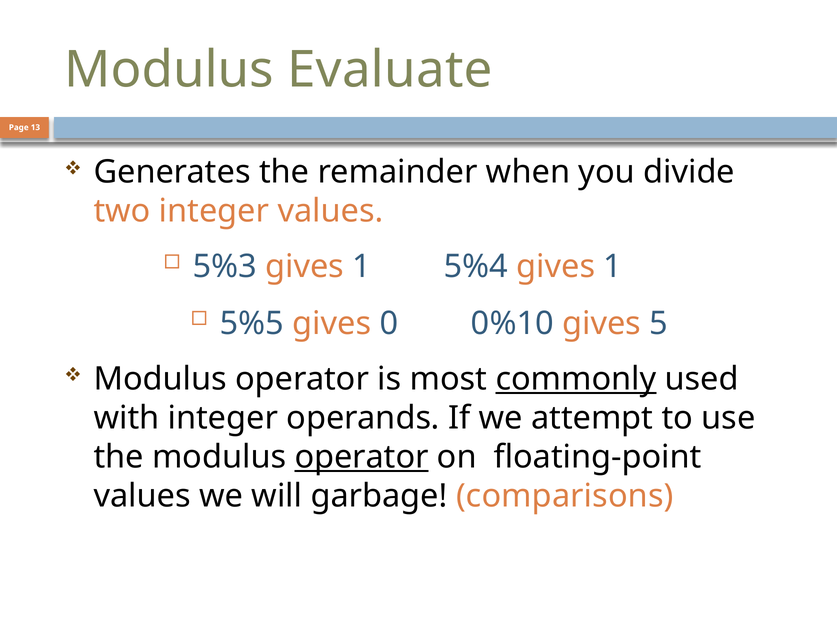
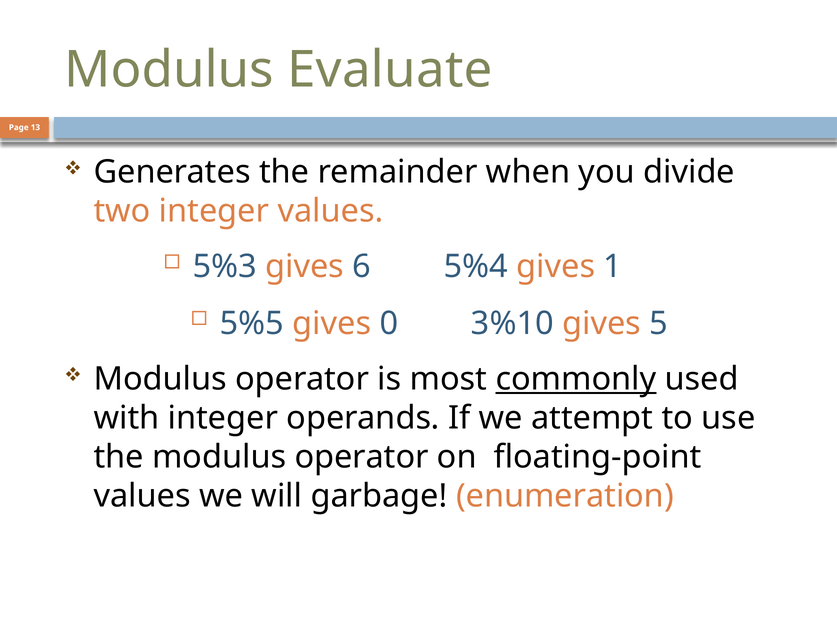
5%3 gives 1: 1 -> 6
0%10: 0%10 -> 3%10
operator at (362, 458) underline: present -> none
comparisons: comparisons -> enumeration
